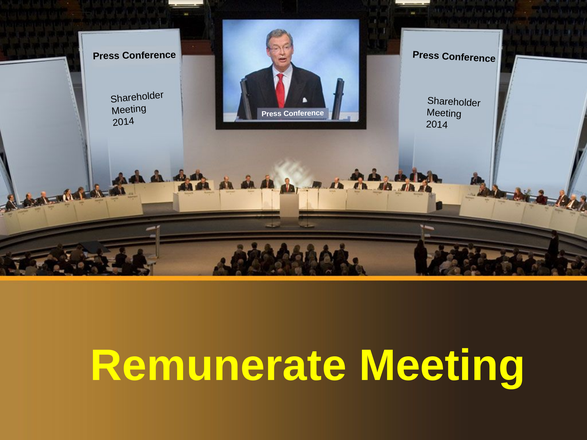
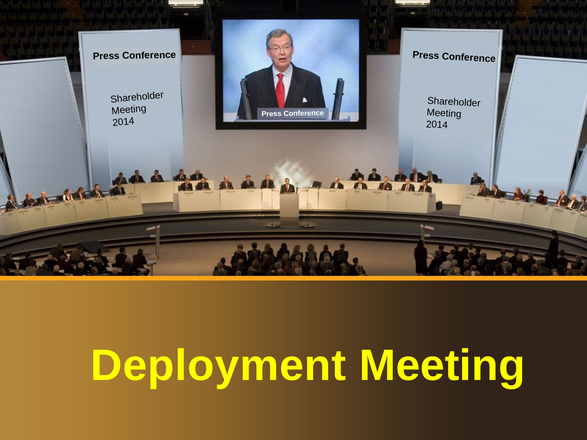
Remunerate: Remunerate -> Deployment
